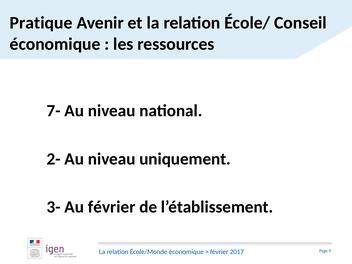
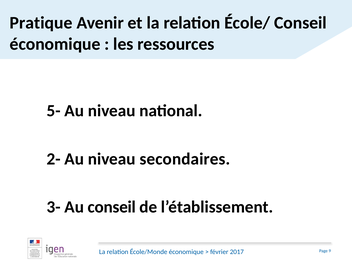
7-: 7- -> 5-
uniquement: uniquement -> secondaires
Au février: février -> conseil
